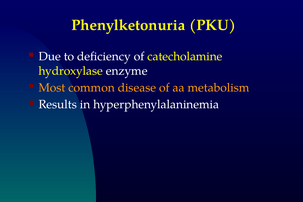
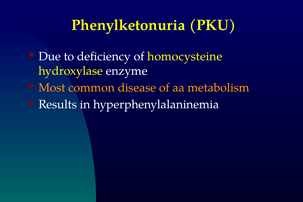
catecholamine: catecholamine -> homocysteine
